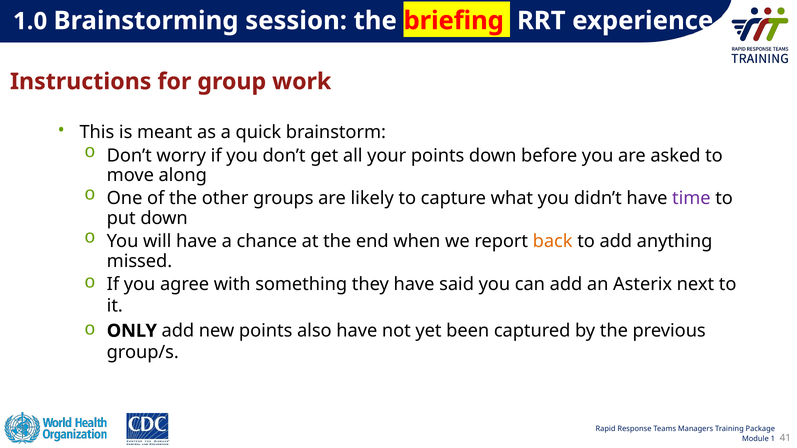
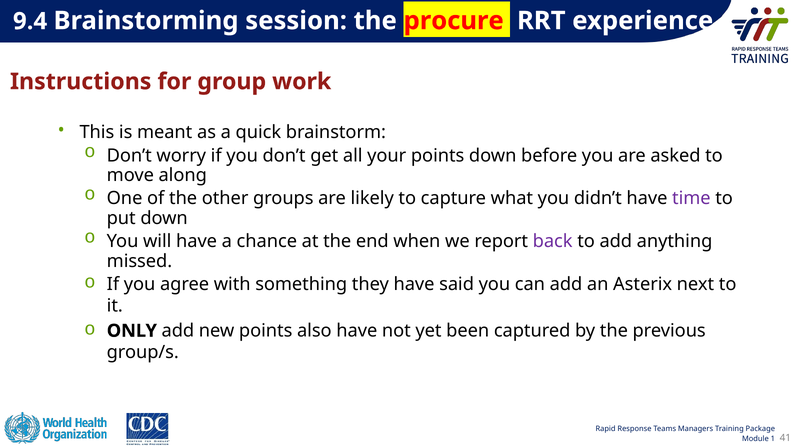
1.0: 1.0 -> 9.4
briefing: briefing -> procure
back colour: orange -> purple
